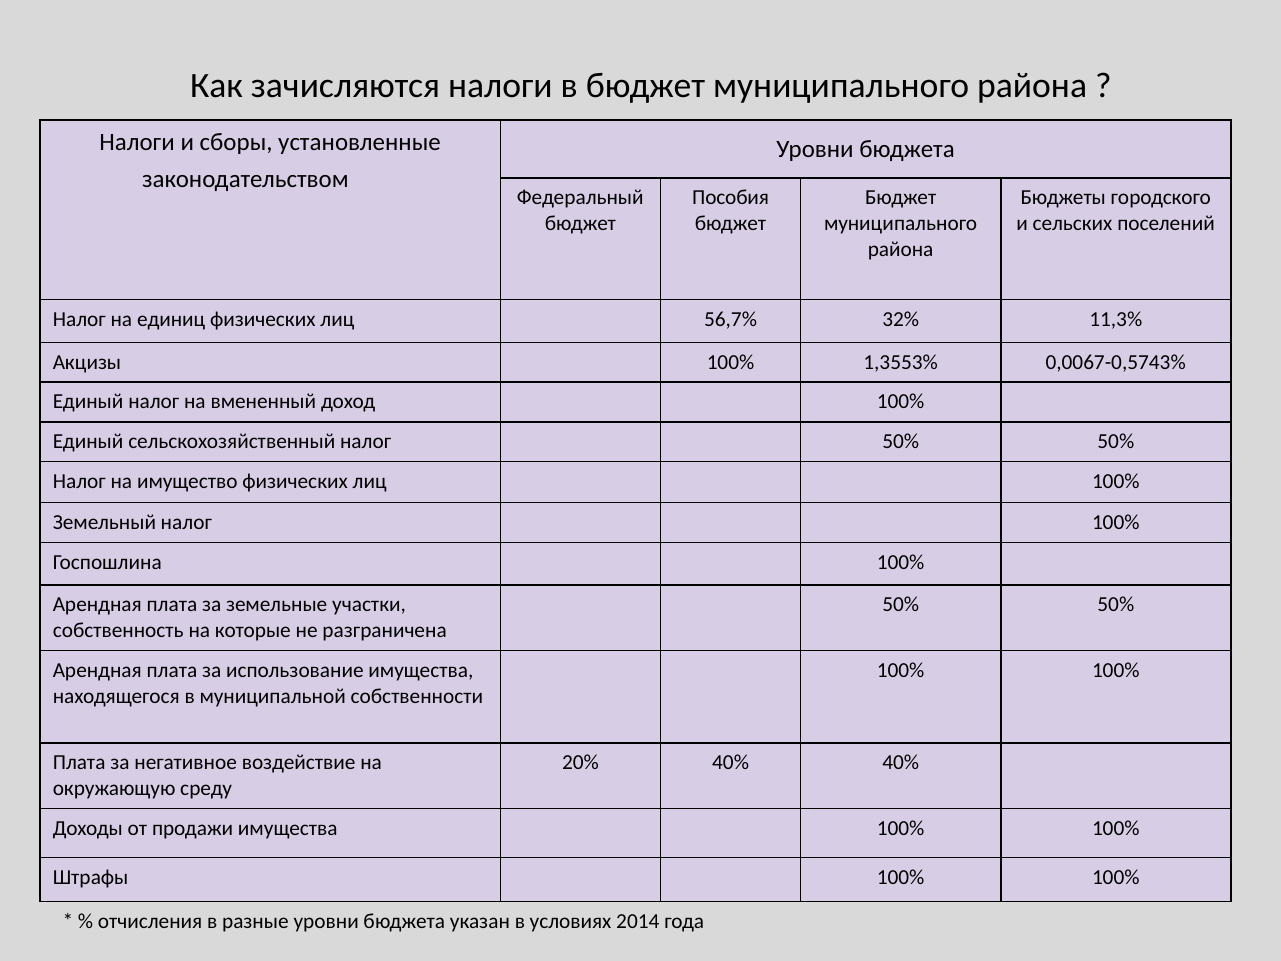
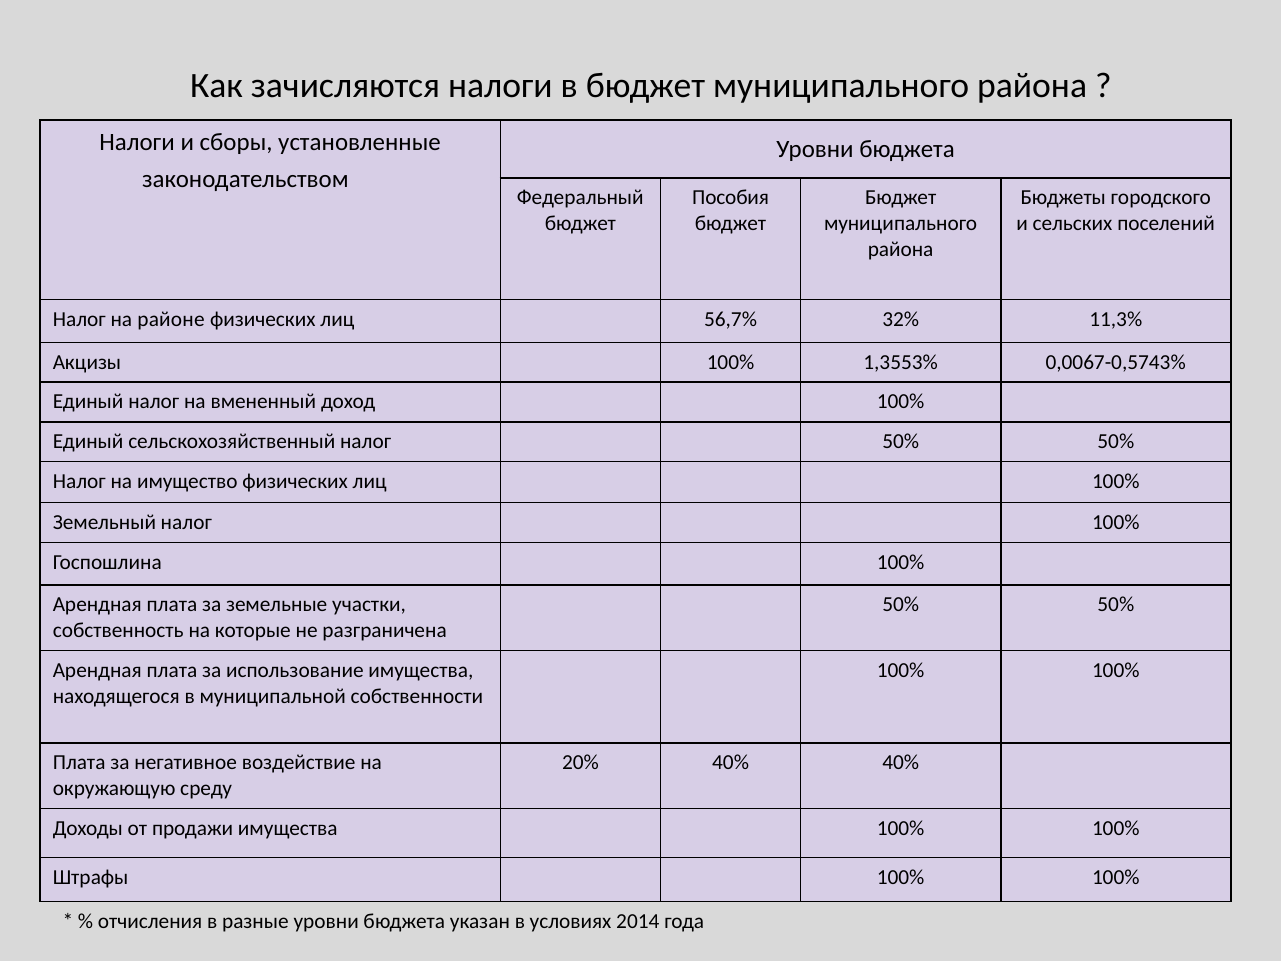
единиц: единиц -> районе
